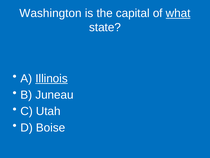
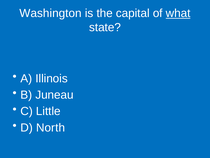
Illinois underline: present -> none
Utah: Utah -> Little
Boise: Boise -> North
